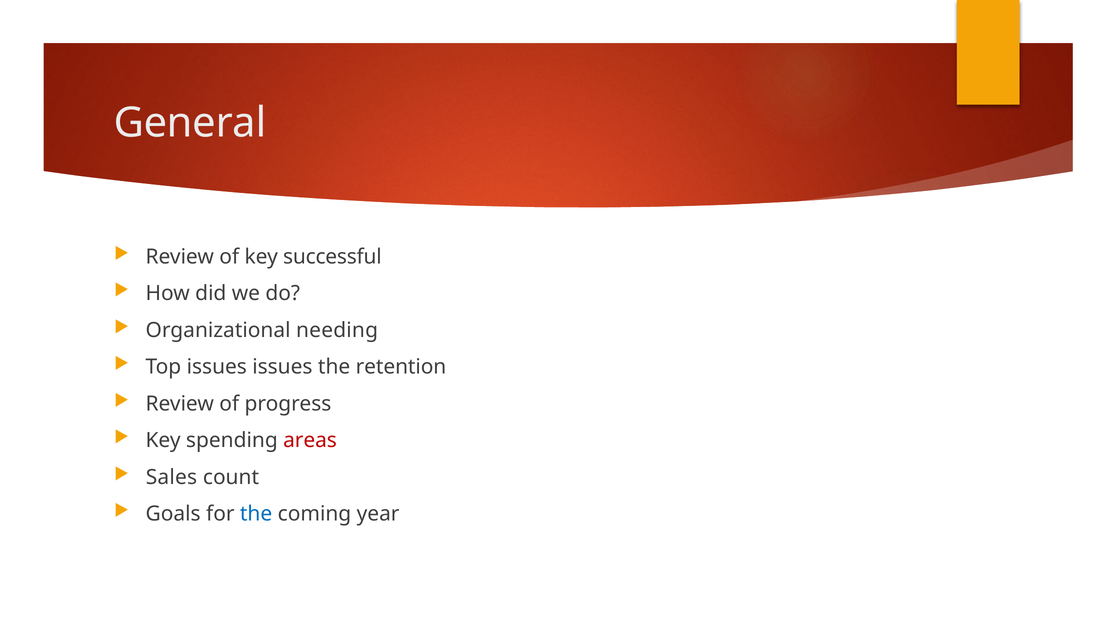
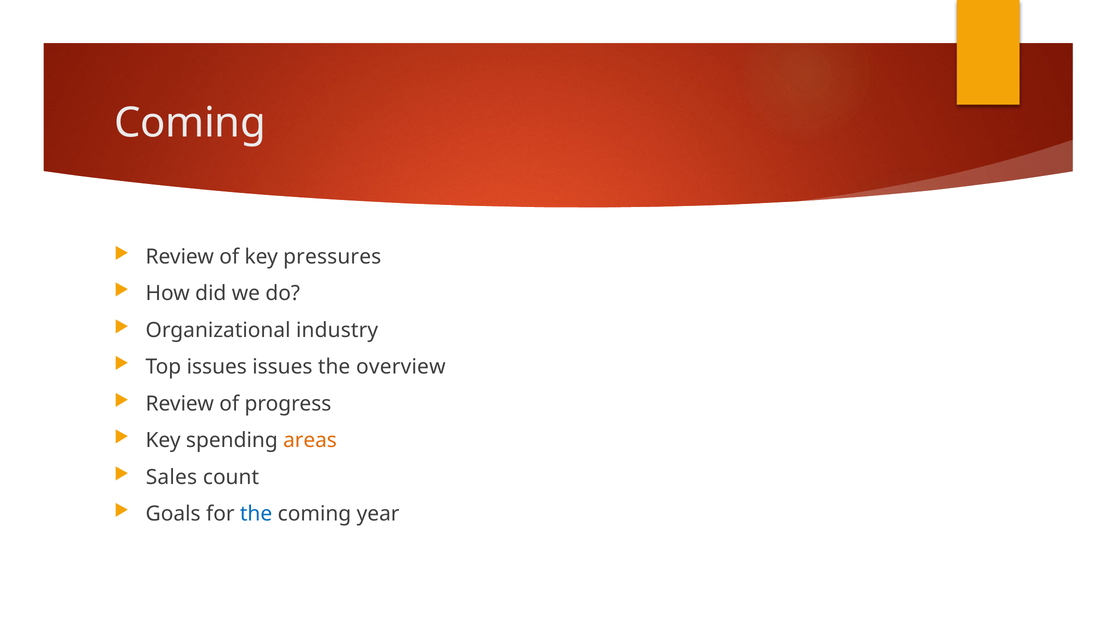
General at (190, 123): General -> Coming
successful: successful -> pressures
needing: needing -> industry
retention: retention -> overview
areas colour: red -> orange
